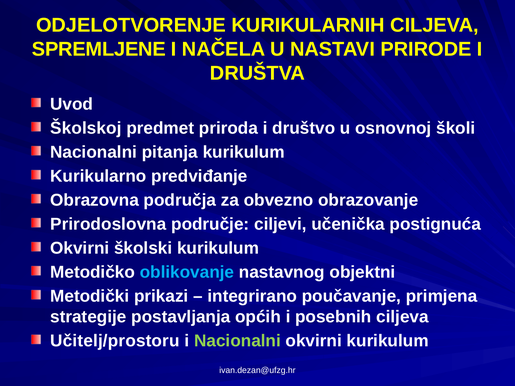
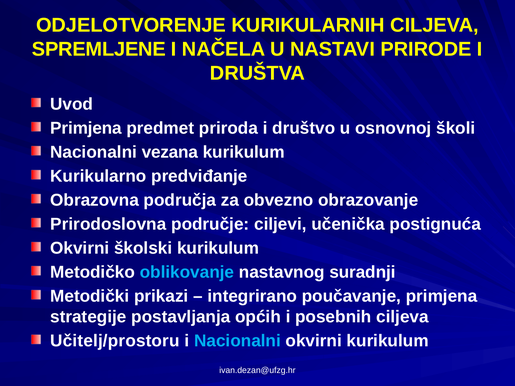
Školskoj at (86, 128): Školskoj -> Primjena
pitanja: pitanja -> vezana
objektni: objektni -> suradnji
Nacionalni at (238, 341) colour: light green -> light blue
